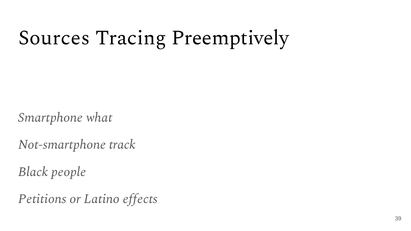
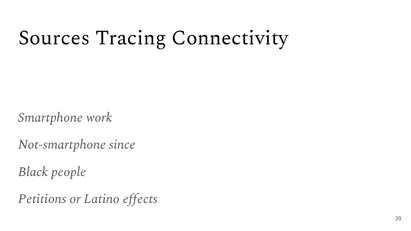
Preemptively: Preemptively -> Connectivity
what: what -> work
track: track -> since
